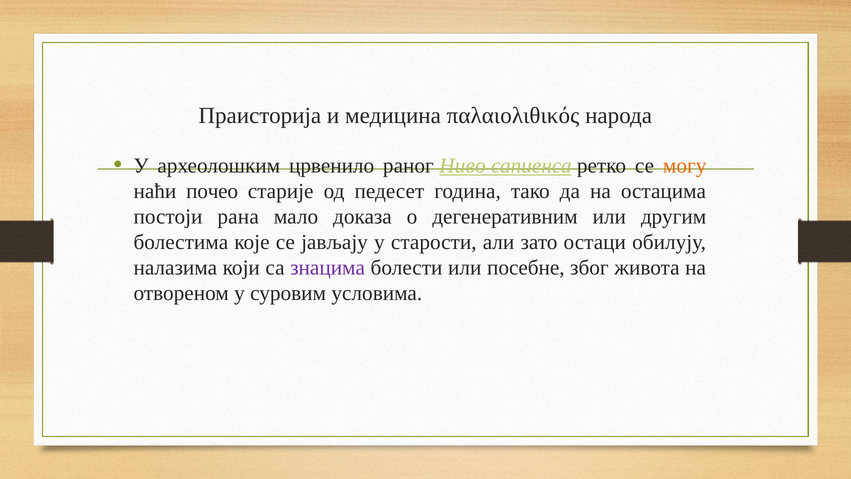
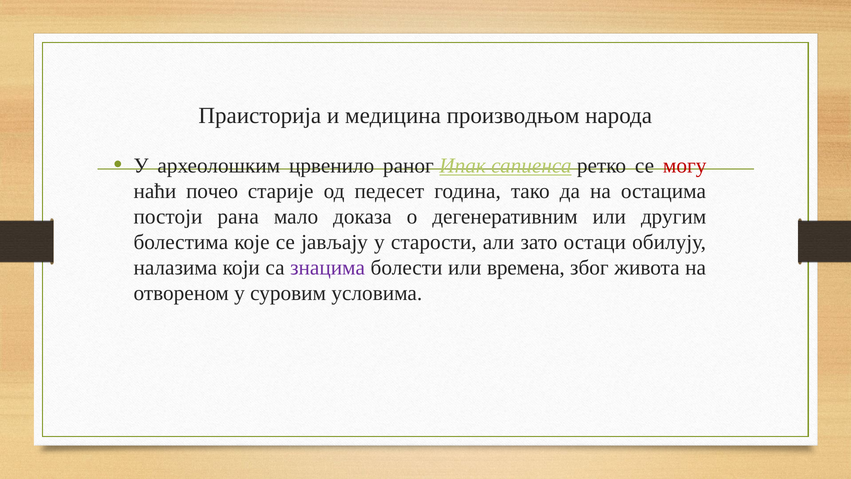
παλαιολιθικός: παλαιολιθικός -> производњом
Ниво: Ниво -> Ипак
могу colour: orange -> red
посебне: посебне -> времена
